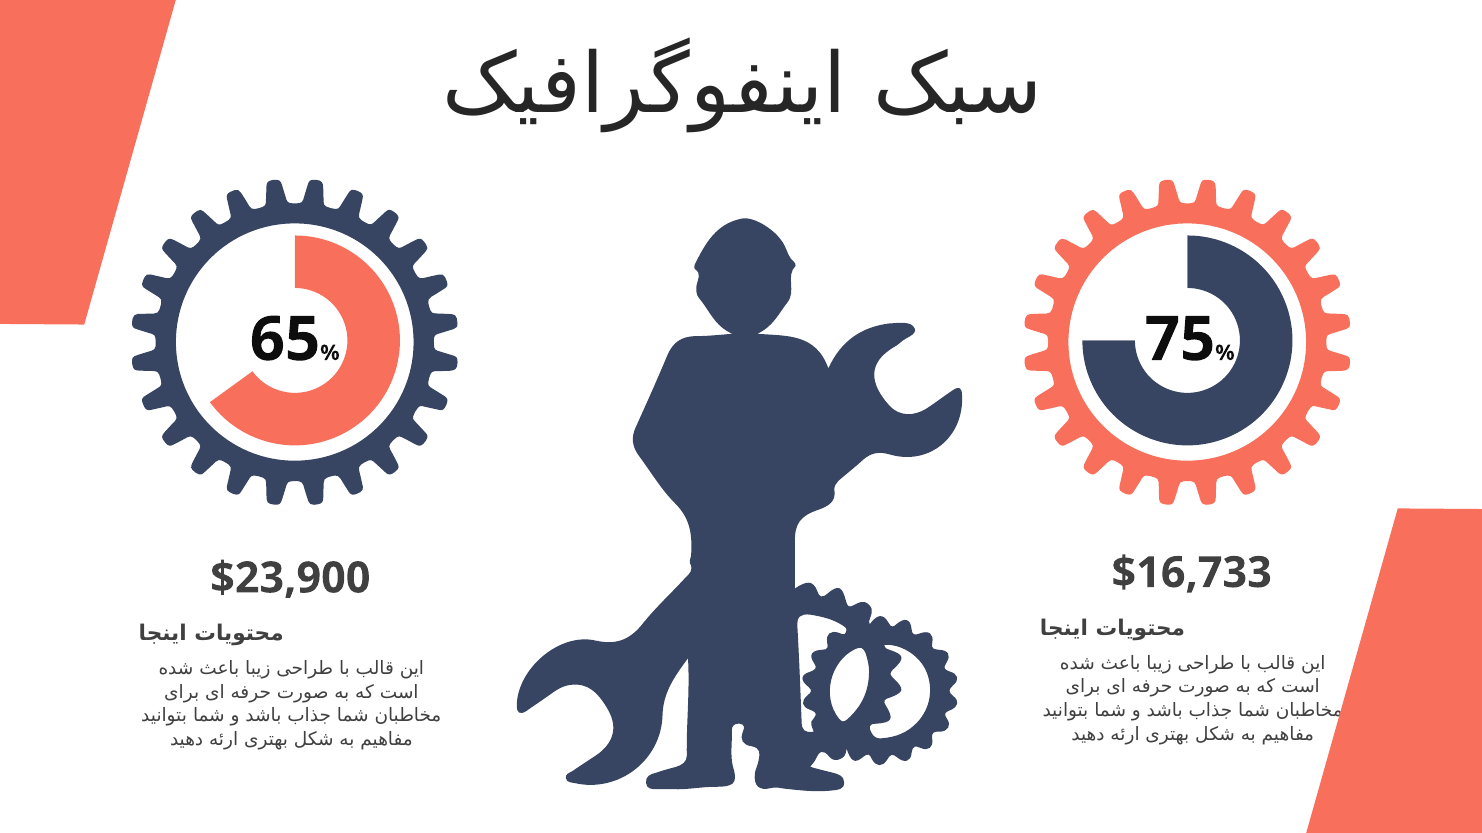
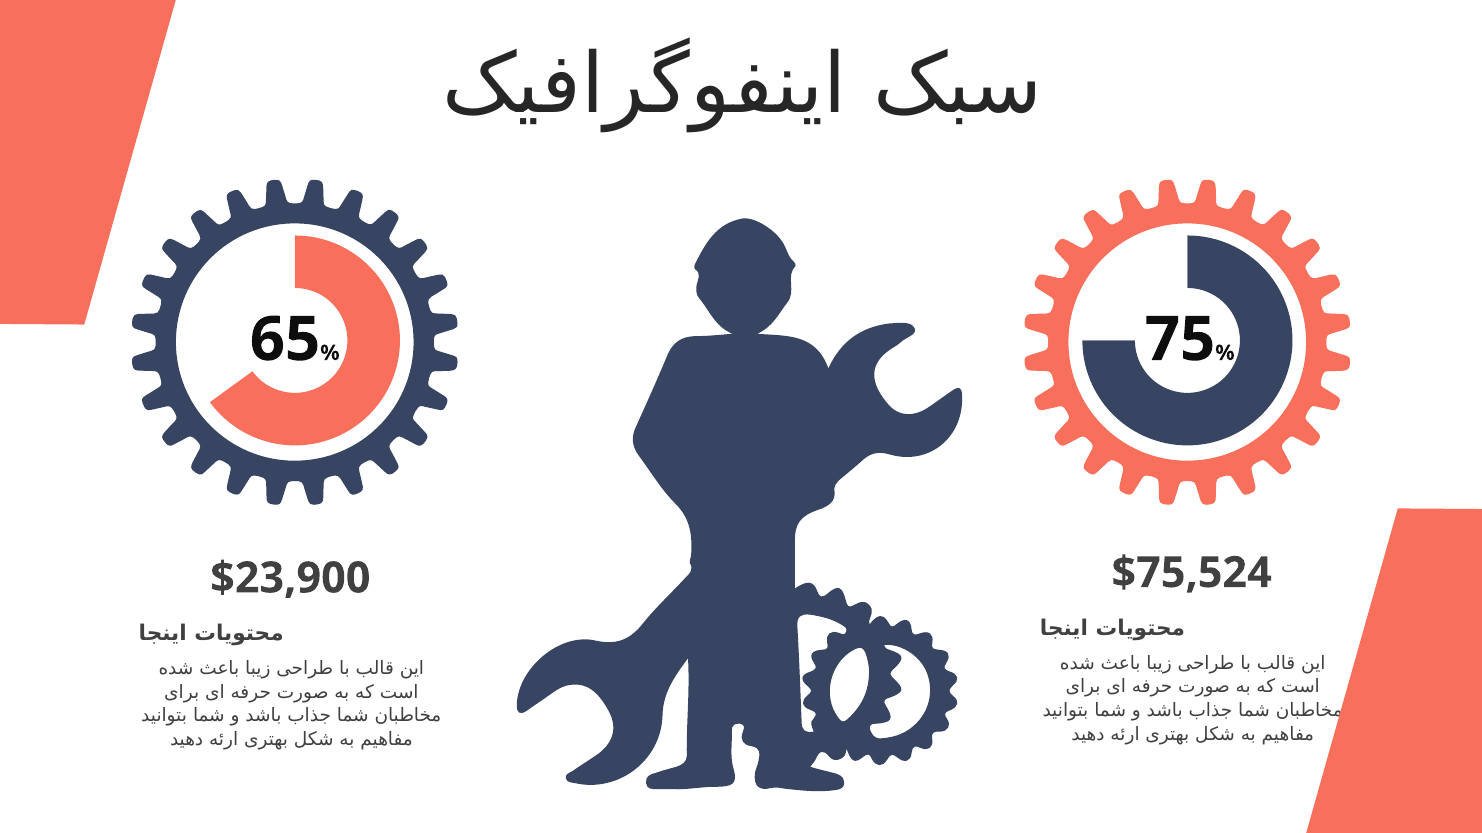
$16,733: $16,733 -> $75,524
